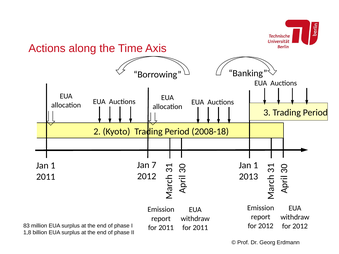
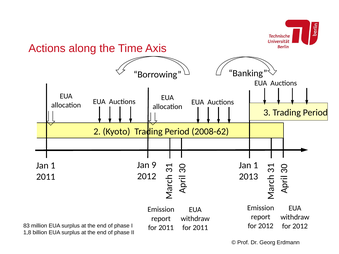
2008-18: 2008-18 -> 2008-62
7: 7 -> 9
